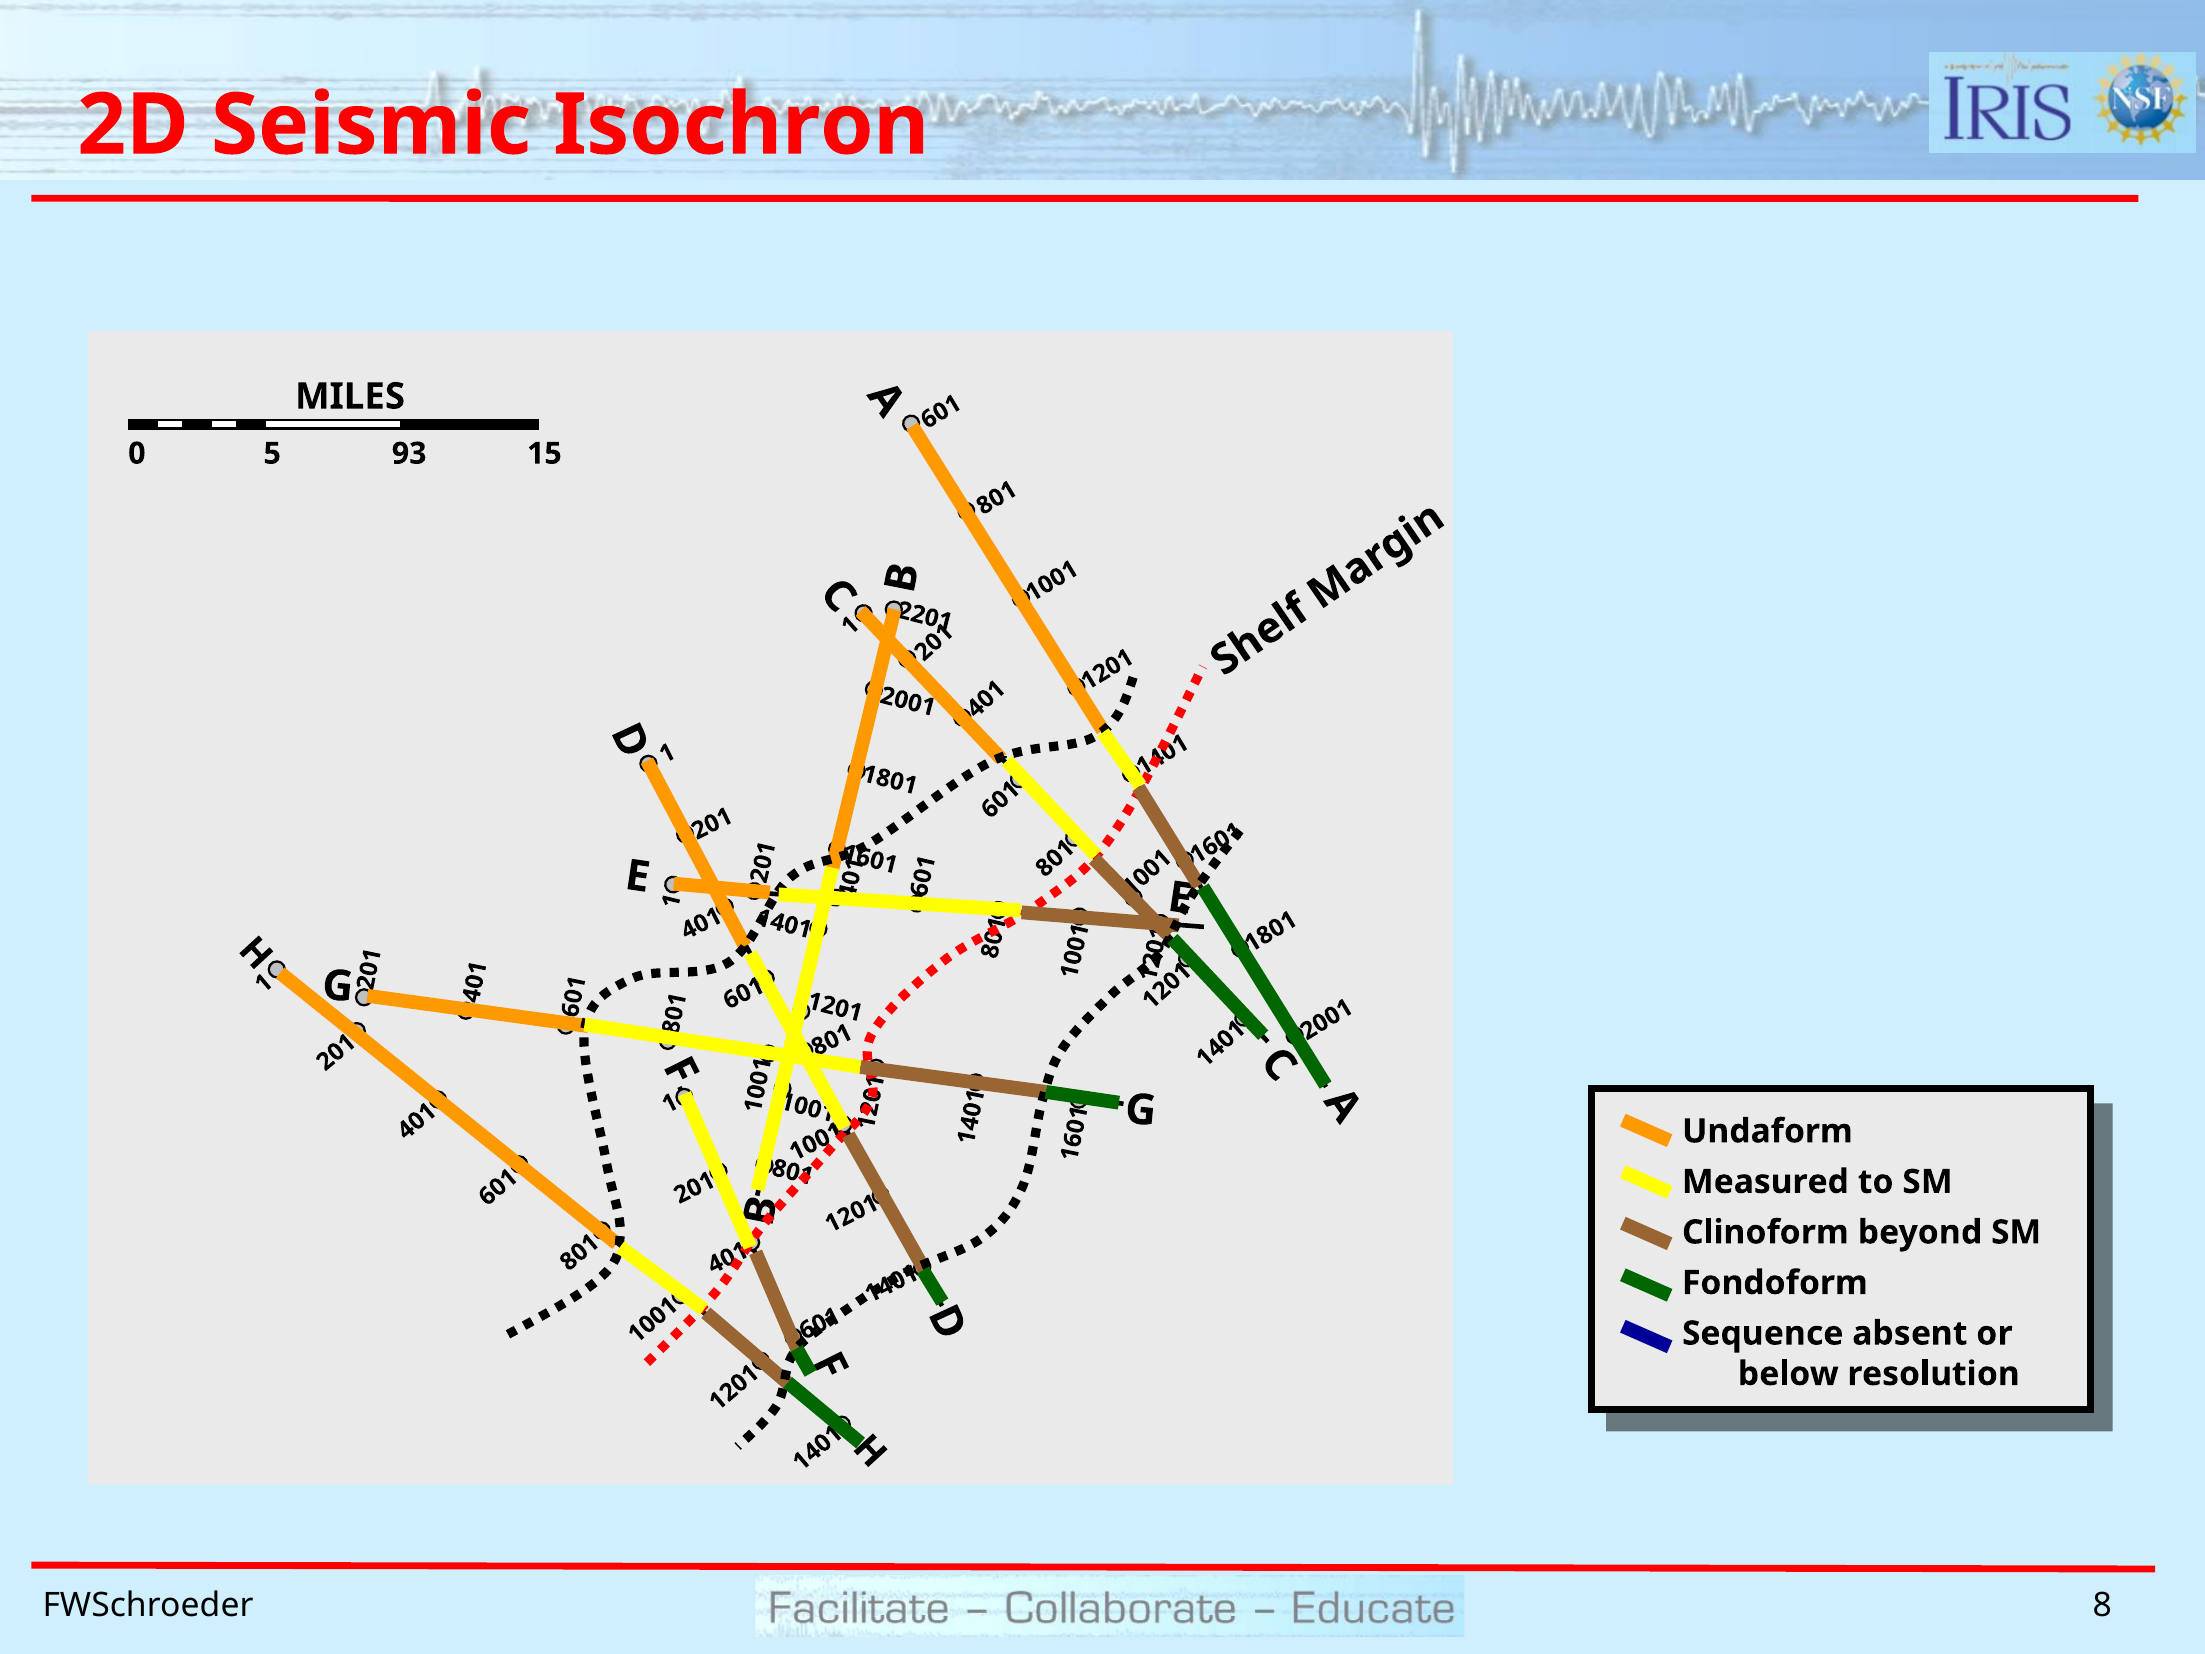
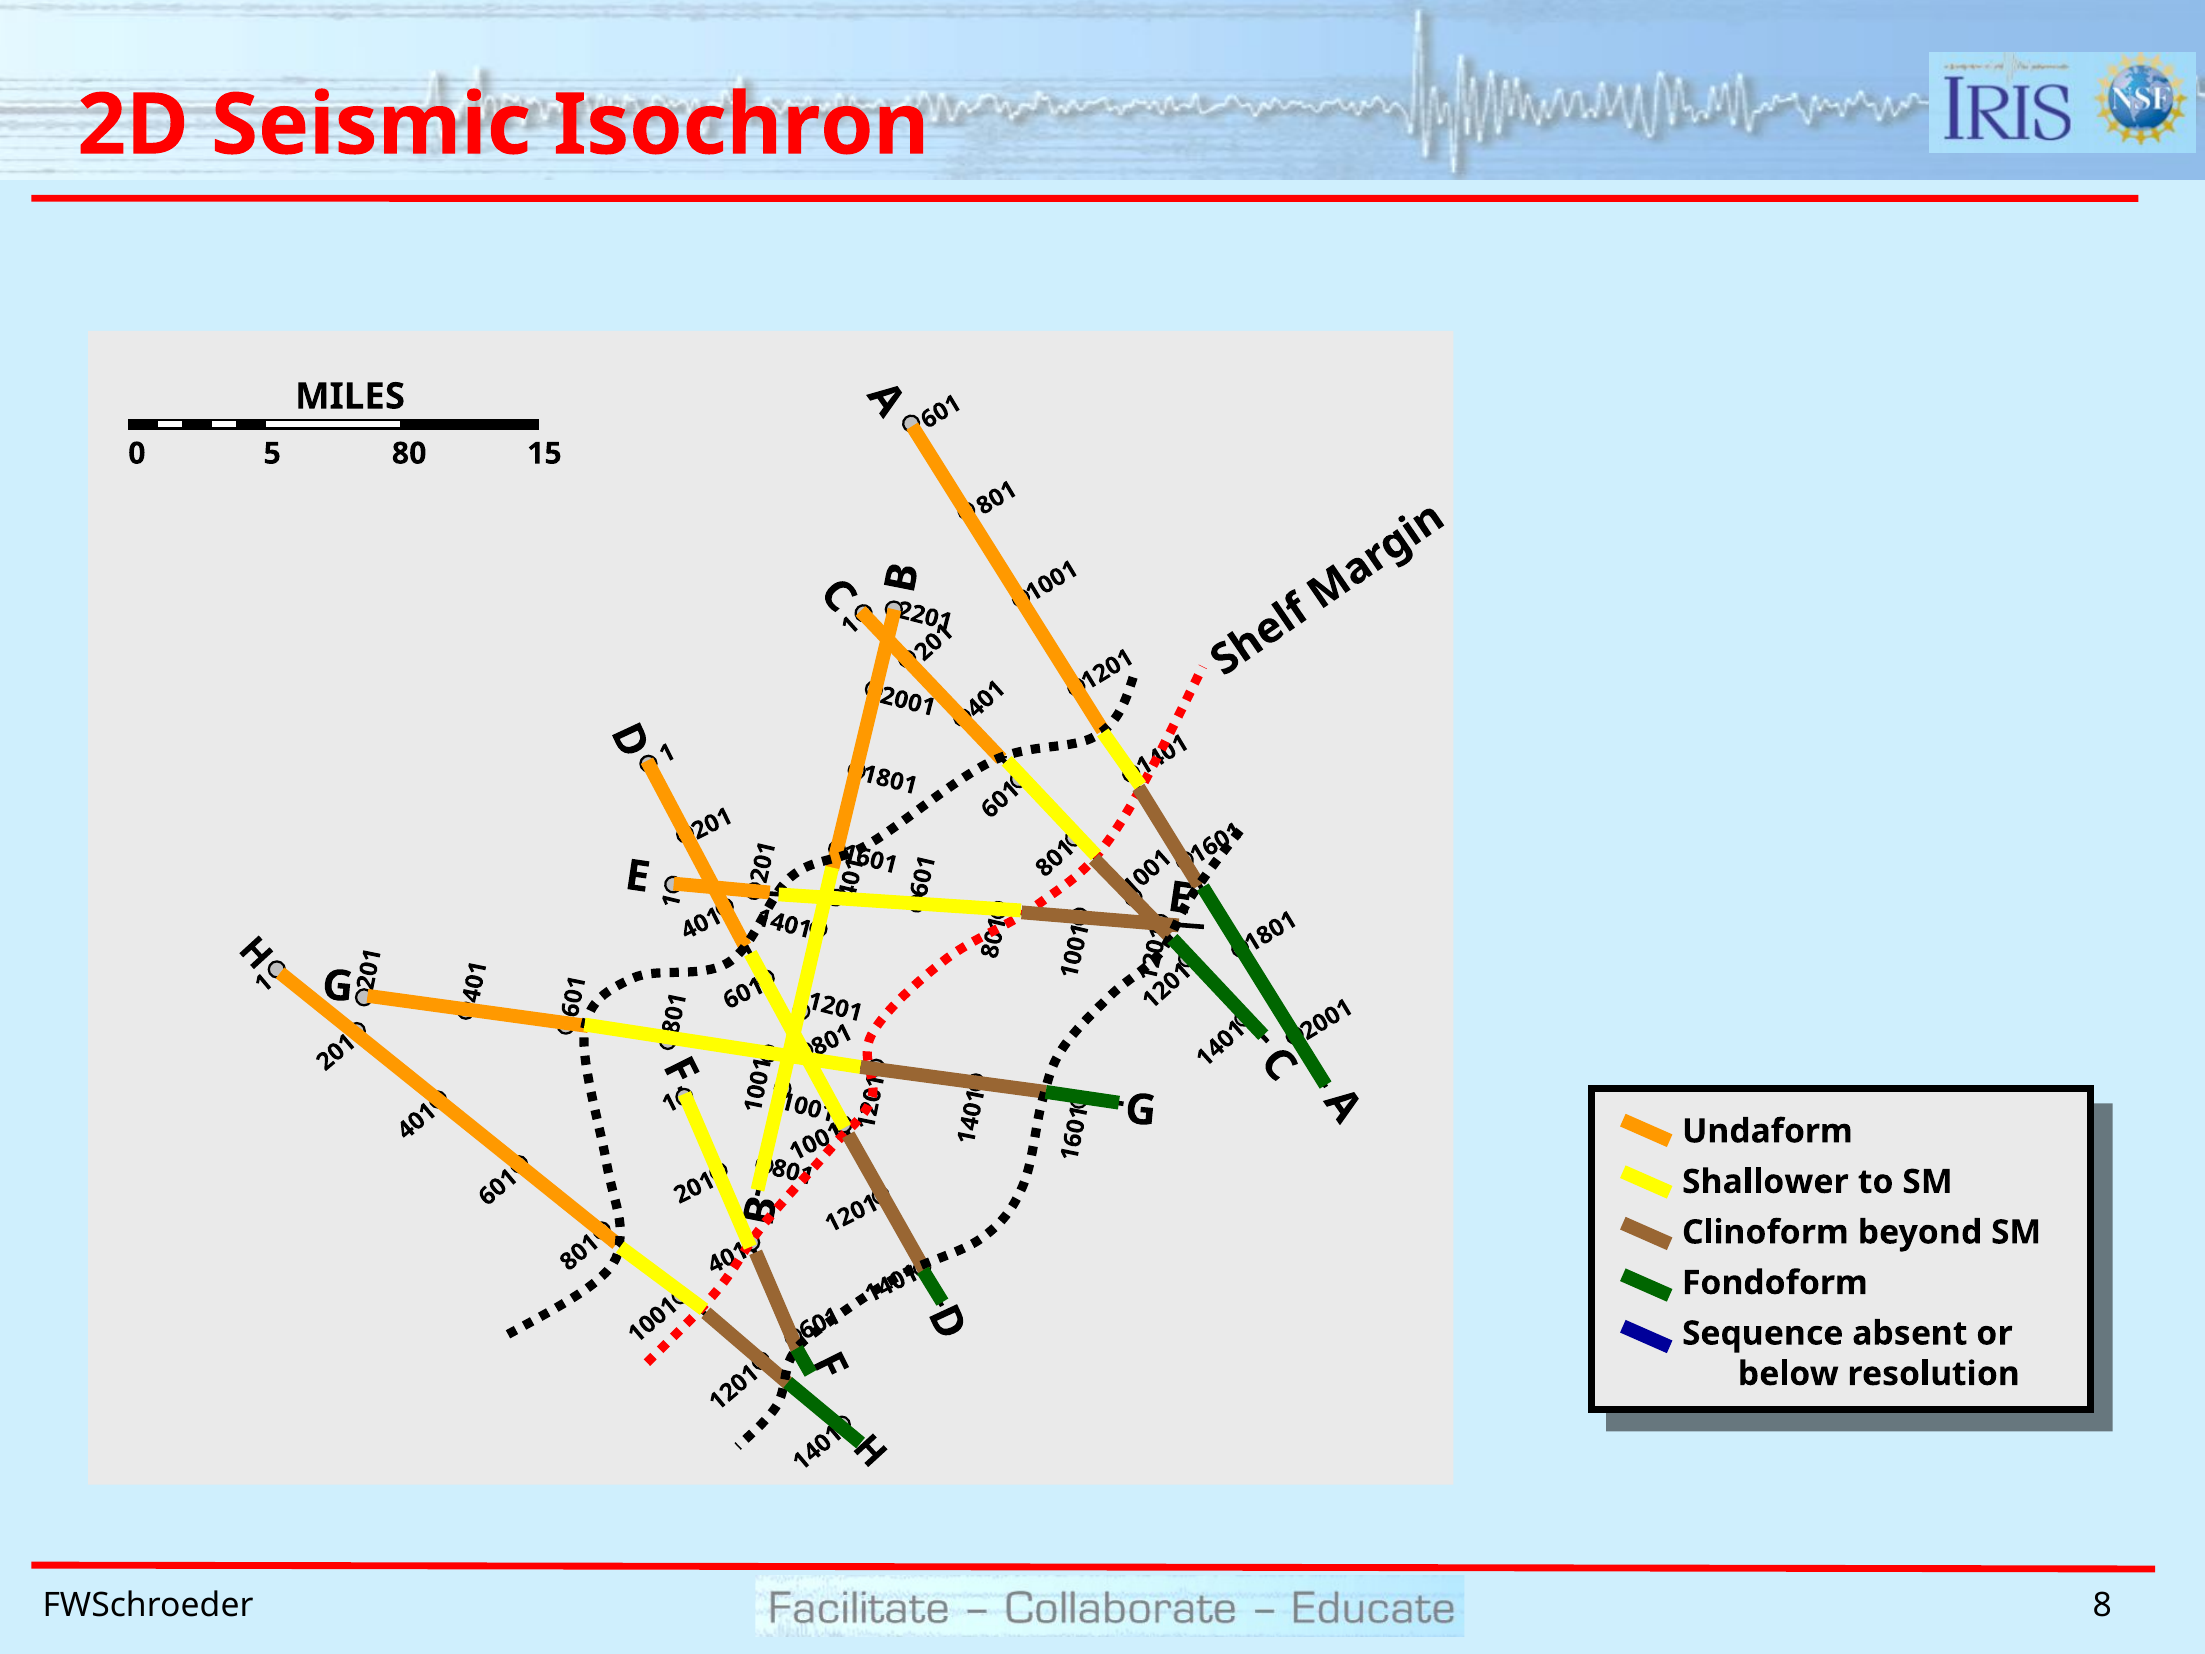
93: 93 -> 80
Measured: Measured -> Shallower
